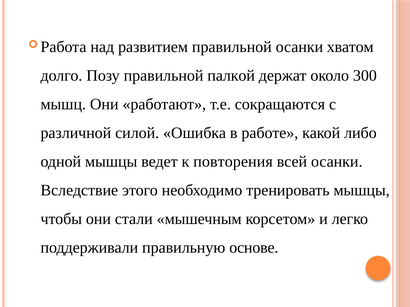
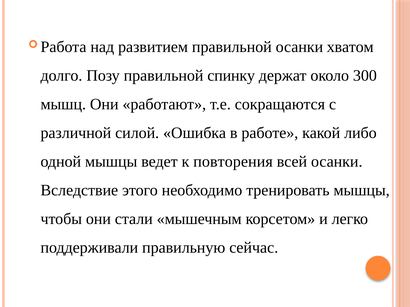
палкой: палкой -> спинку
основе: основе -> сейчас
